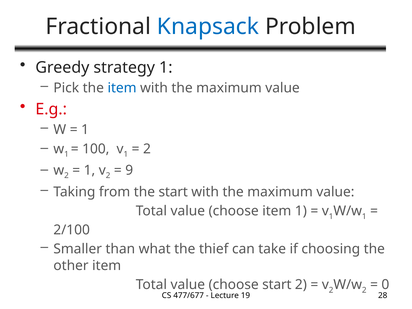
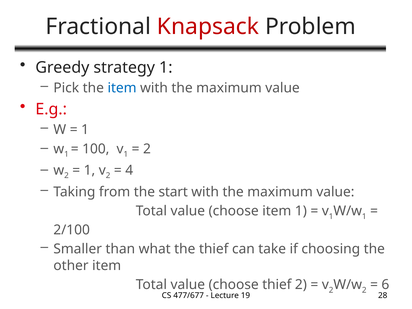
Knapsack colour: blue -> red
9: 9 -> 4
choose start: start -> thief
0: 0 -> 6
